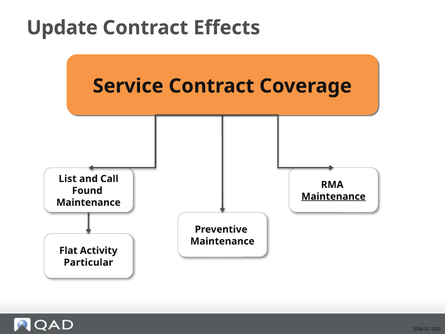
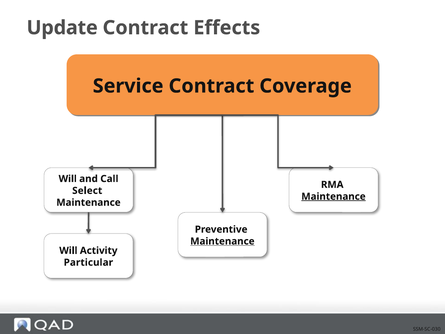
List at (68, 179): List -> Will
Found: Found -> Select
Maintenance at (222, 241) underline: none -> present
Flat at (68, 250): Flat -> Will
